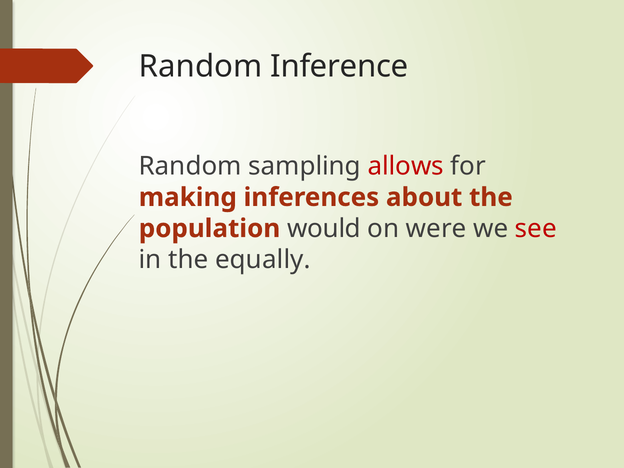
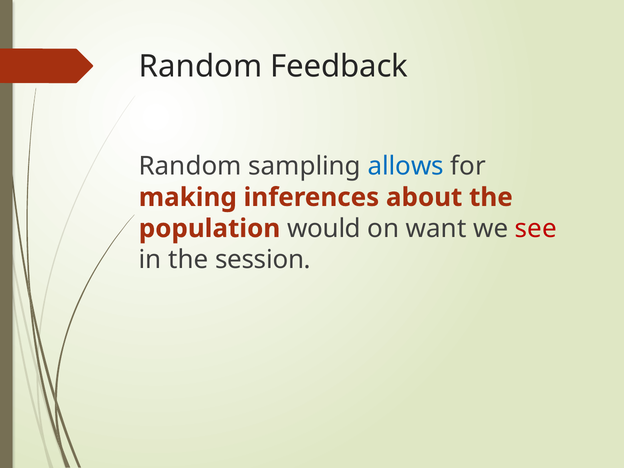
Inference: Inference -> Feedback
allows colour: red -> blue
were: were -> want
equally: equally -> session
